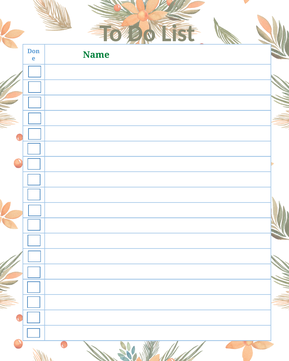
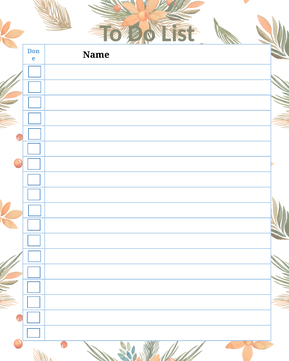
Name colour: green -> black
